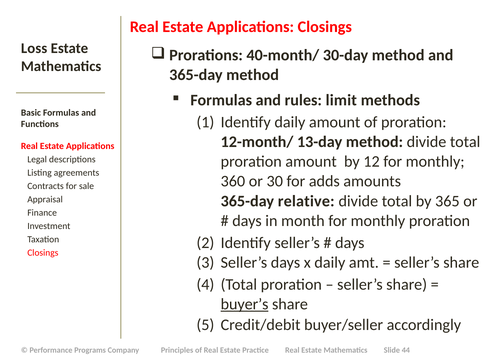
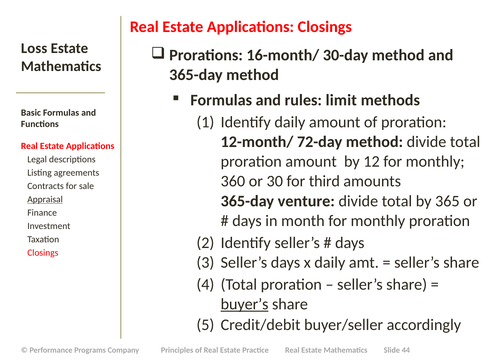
40-month/: 40-month/ -> 16-month/
13-day: 13-day -> 72-day
adds: adds -> third
relative: relative -> venture
Appraisal underline: none -> present
